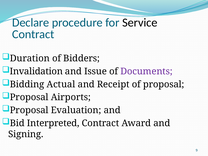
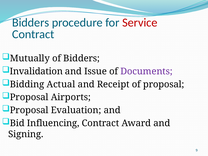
Declare at (31, 23): Declare -> Bidders
Service colour: black -> red
Duration: Duration -> Mutually
Interpreted: Interpreted -> Influencing
